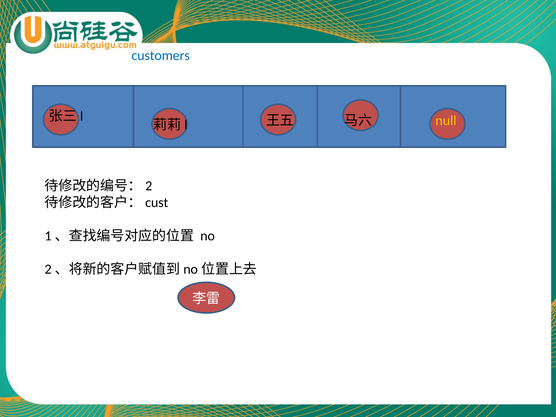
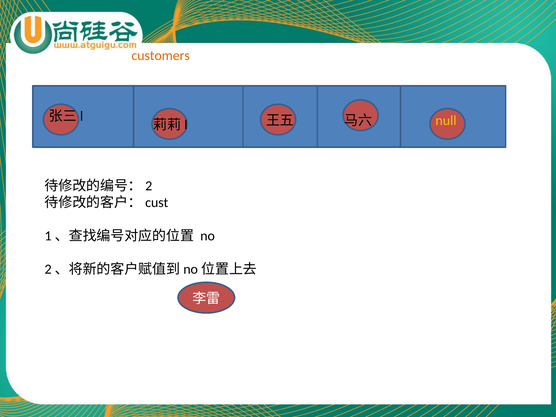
customers colour: blue -> orange
